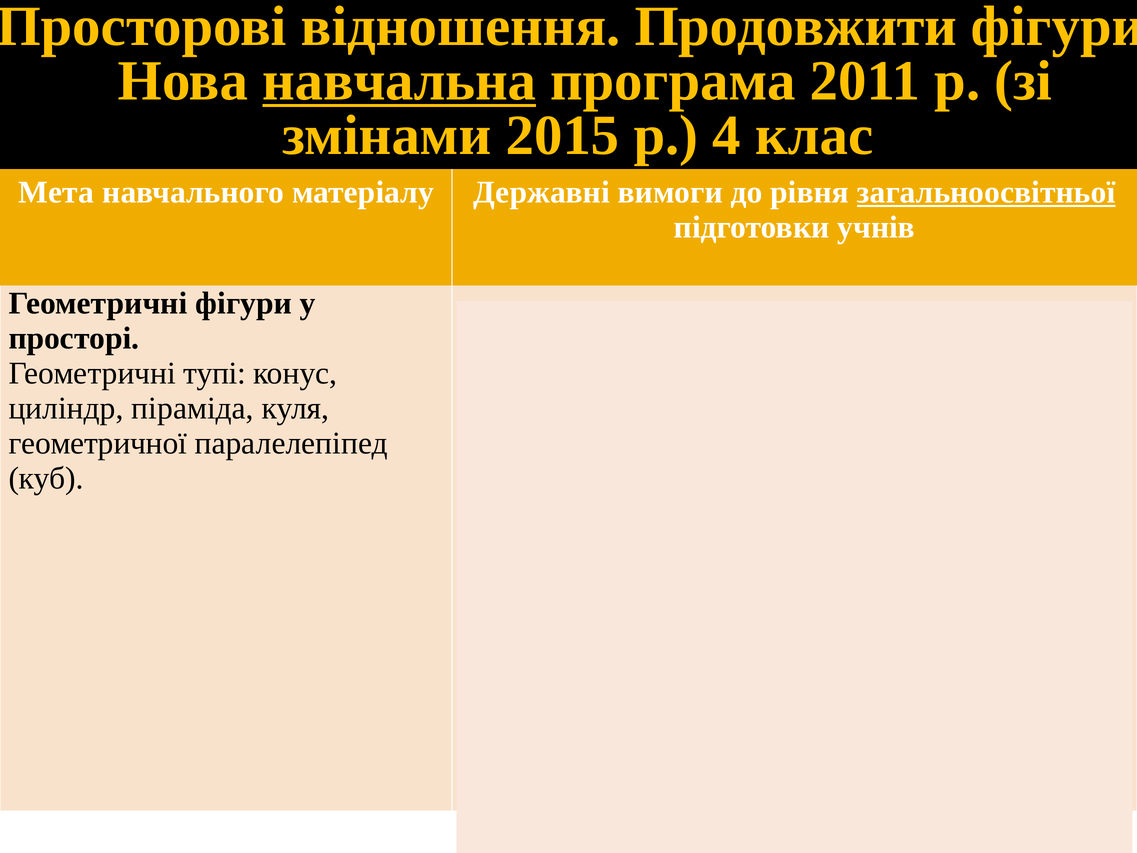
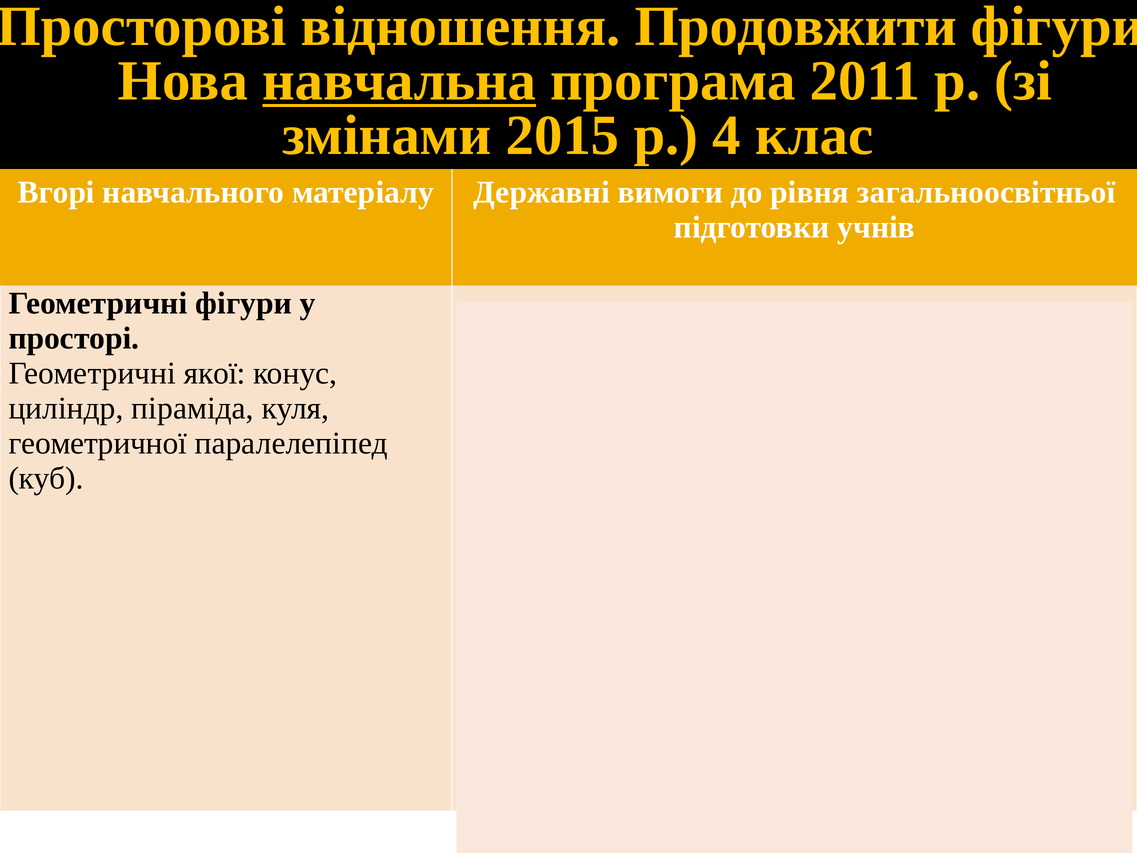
Мета: Мета -> Вгорі
загальноосвітньої underline: present -> none
тупі: тупі -> якої
